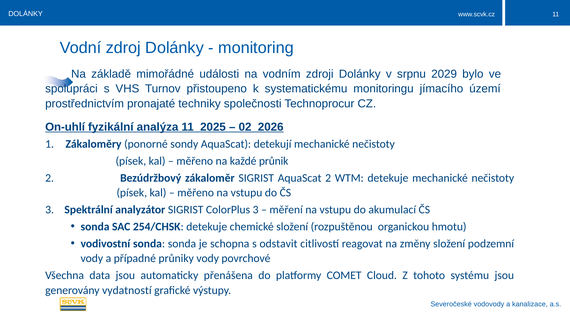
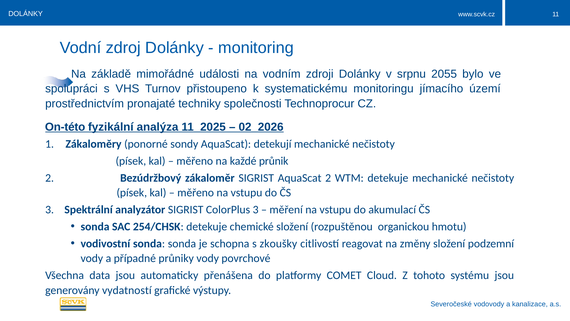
2029: 2029 -> 2055
On-uhlí: On-uhlí -> On-této
odstavit: odstavit -> zkoušky
